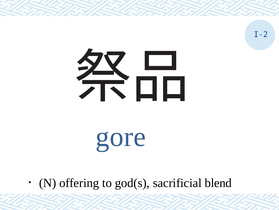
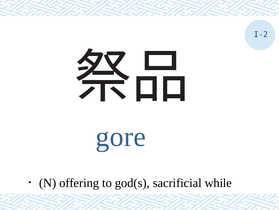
blend: blend -> while
